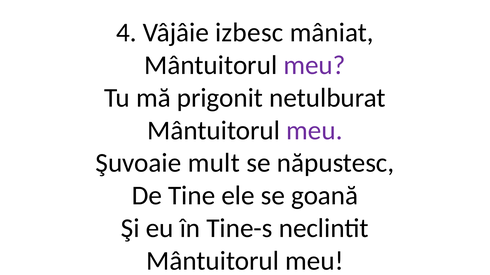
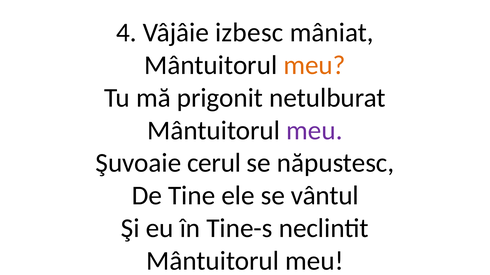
meu at (314, 65) colour: purple -> orange
mult: mult -> cerul
goană: goană -> vântul
